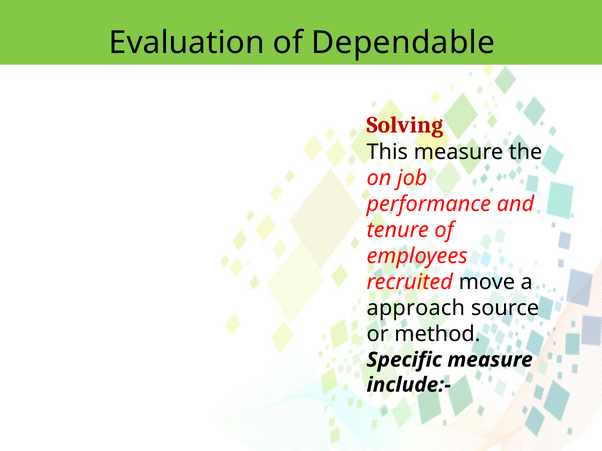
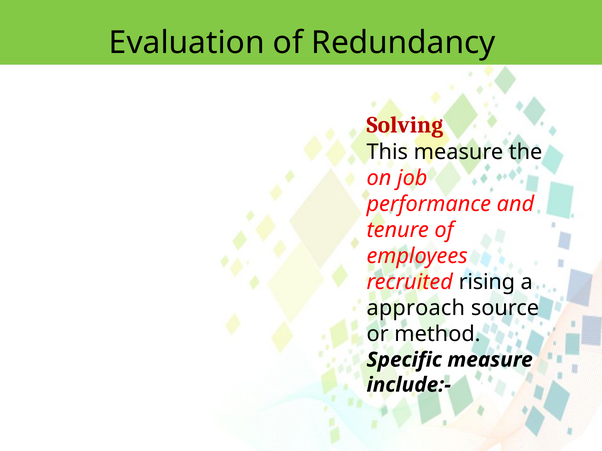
Dependable: Dependable -> Redundancy
move: move -> rising
